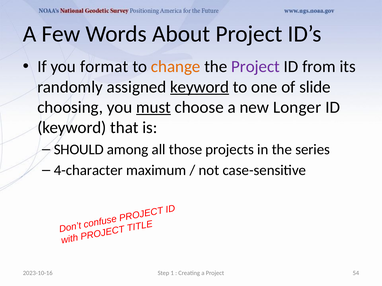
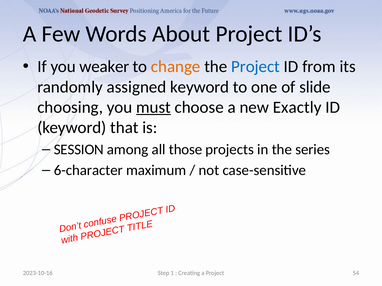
format: format -> weaker
Project at (256, 67) colour: purple -> blue
keyword at (200, 87) underline: present -> none
Longer: Longer -> Exactly
SHOULD: SHOULD -> SESSION
4-character: 4-character -> 6-character
